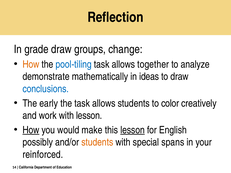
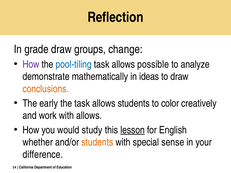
How at (31, 64) colour: orange -> purple
together: together -> possible
conclusions colour: blue -> orange
with lesson: lesson -> allows
How at (31, 130) underline: present -> none
make: make -> study
possibly: possibly -> whether
spans: spans -> sense
reinforced: reinforced -> difference
